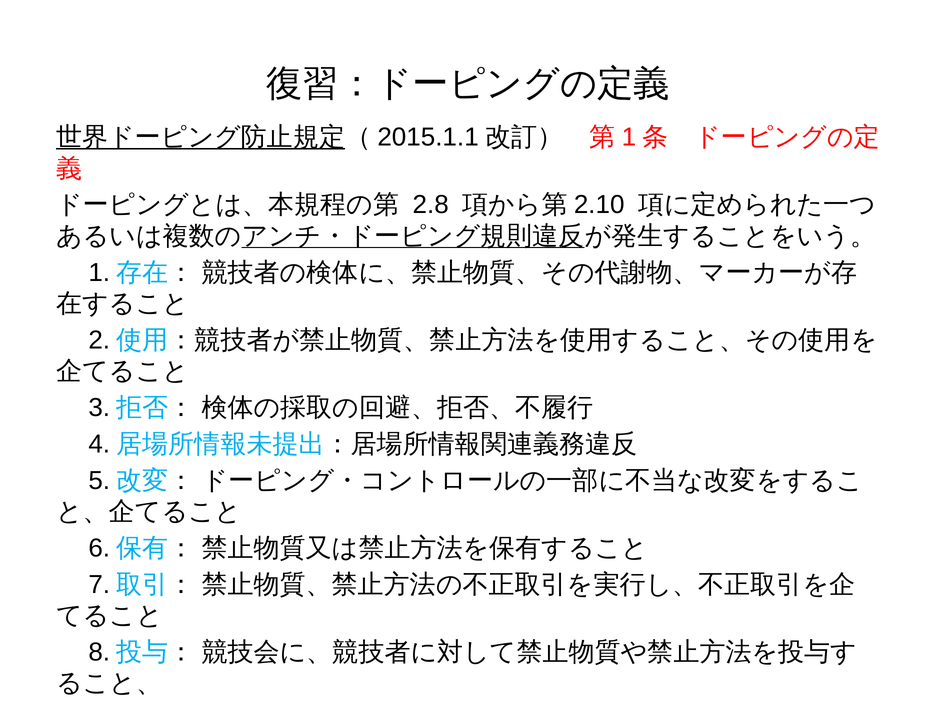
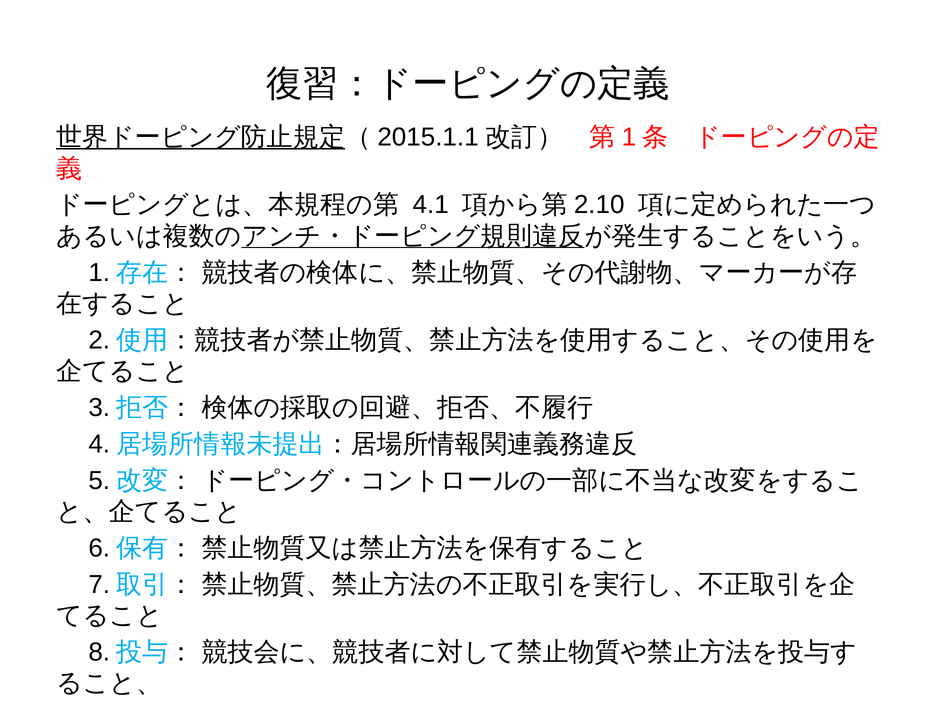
2.8: 2.8 -> 4.1
